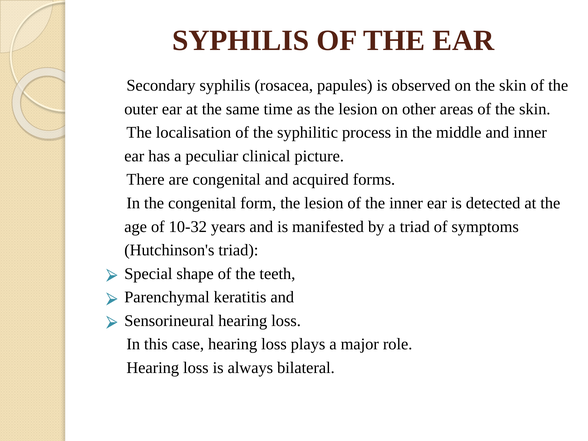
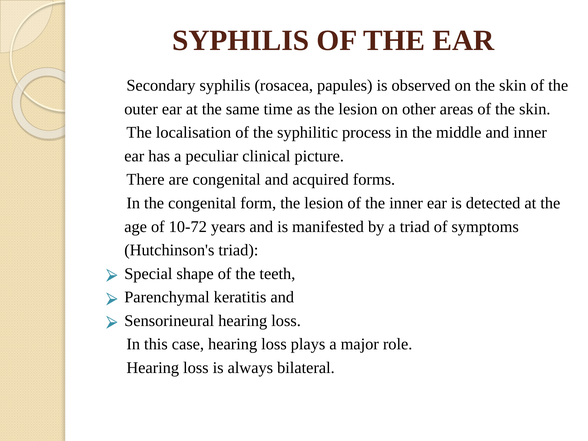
10-32: 10-32 -> 10-72
